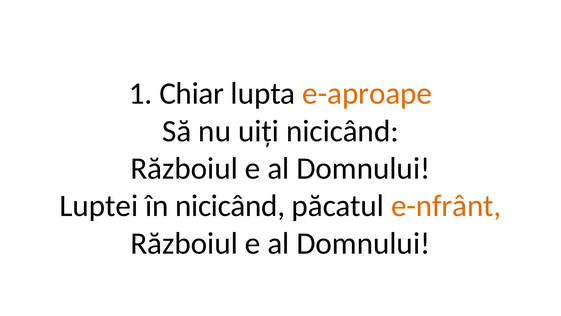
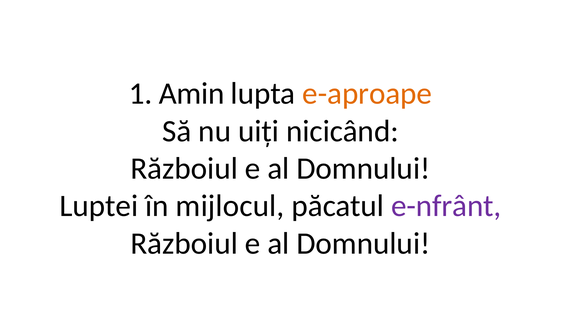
Chiar: Chiar -> Amin
în nicicând: nicicând -> mijlocul
e-nfrânt colour: orange -> purple
